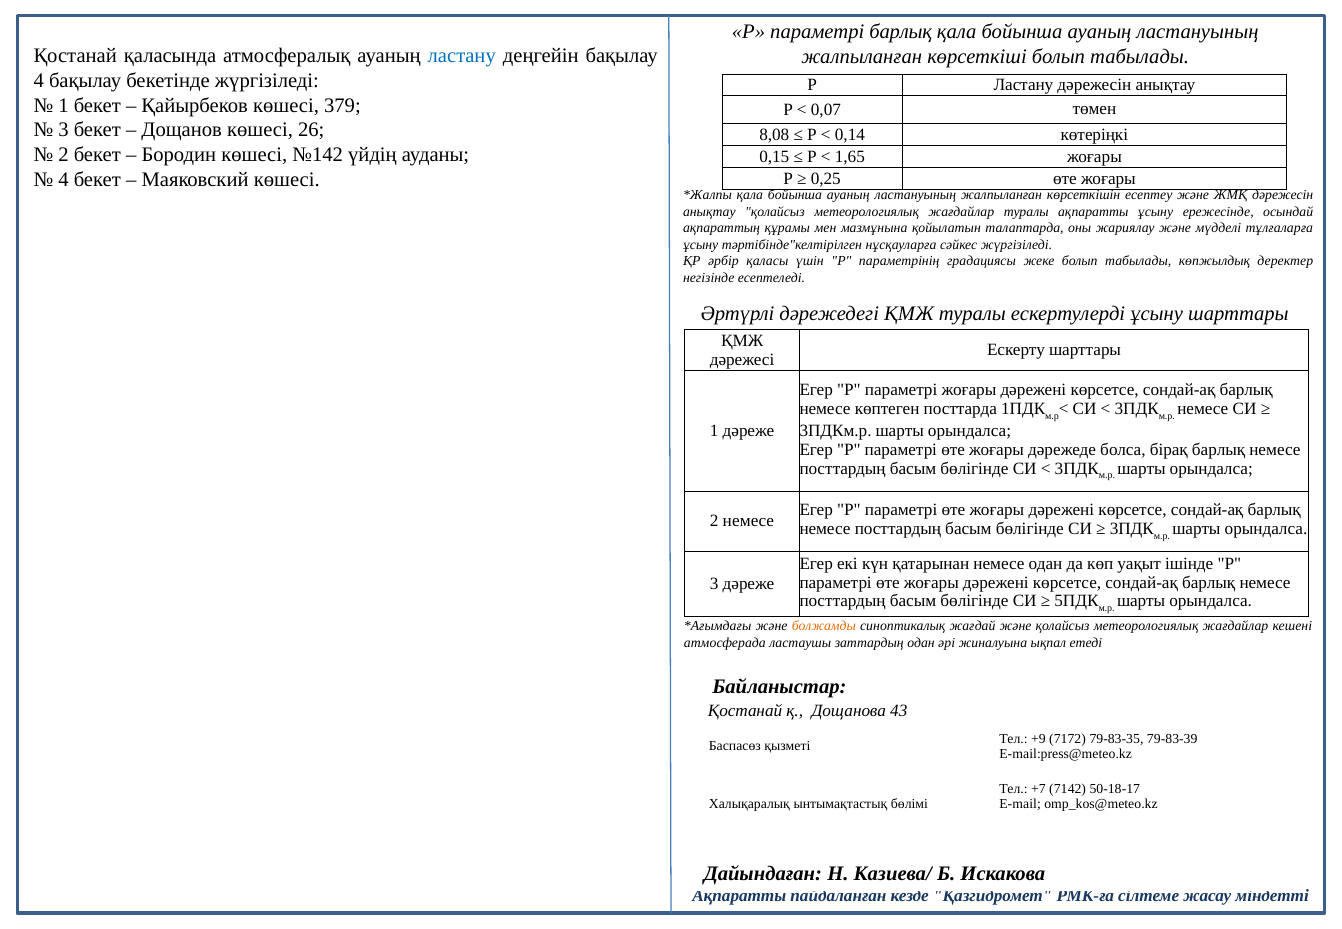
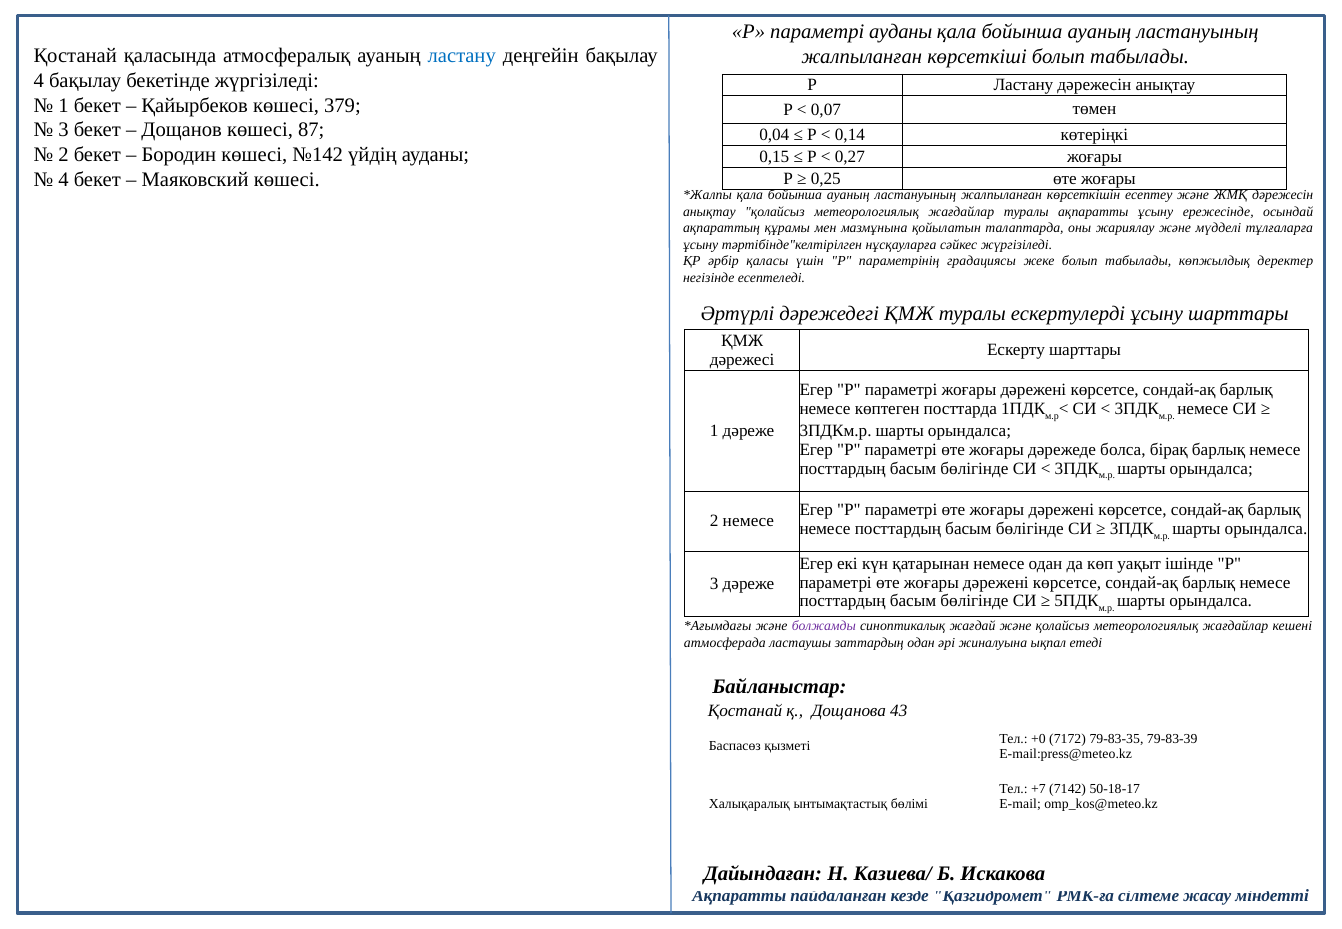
параметрі барлық: барлық -> ауданы
26: 26 -> 87
8,08: 8,08 -> 0,04
1,65: 1,65 -> 0,27
болжамды colour: orange -> purple
+9: +9 -> +0
